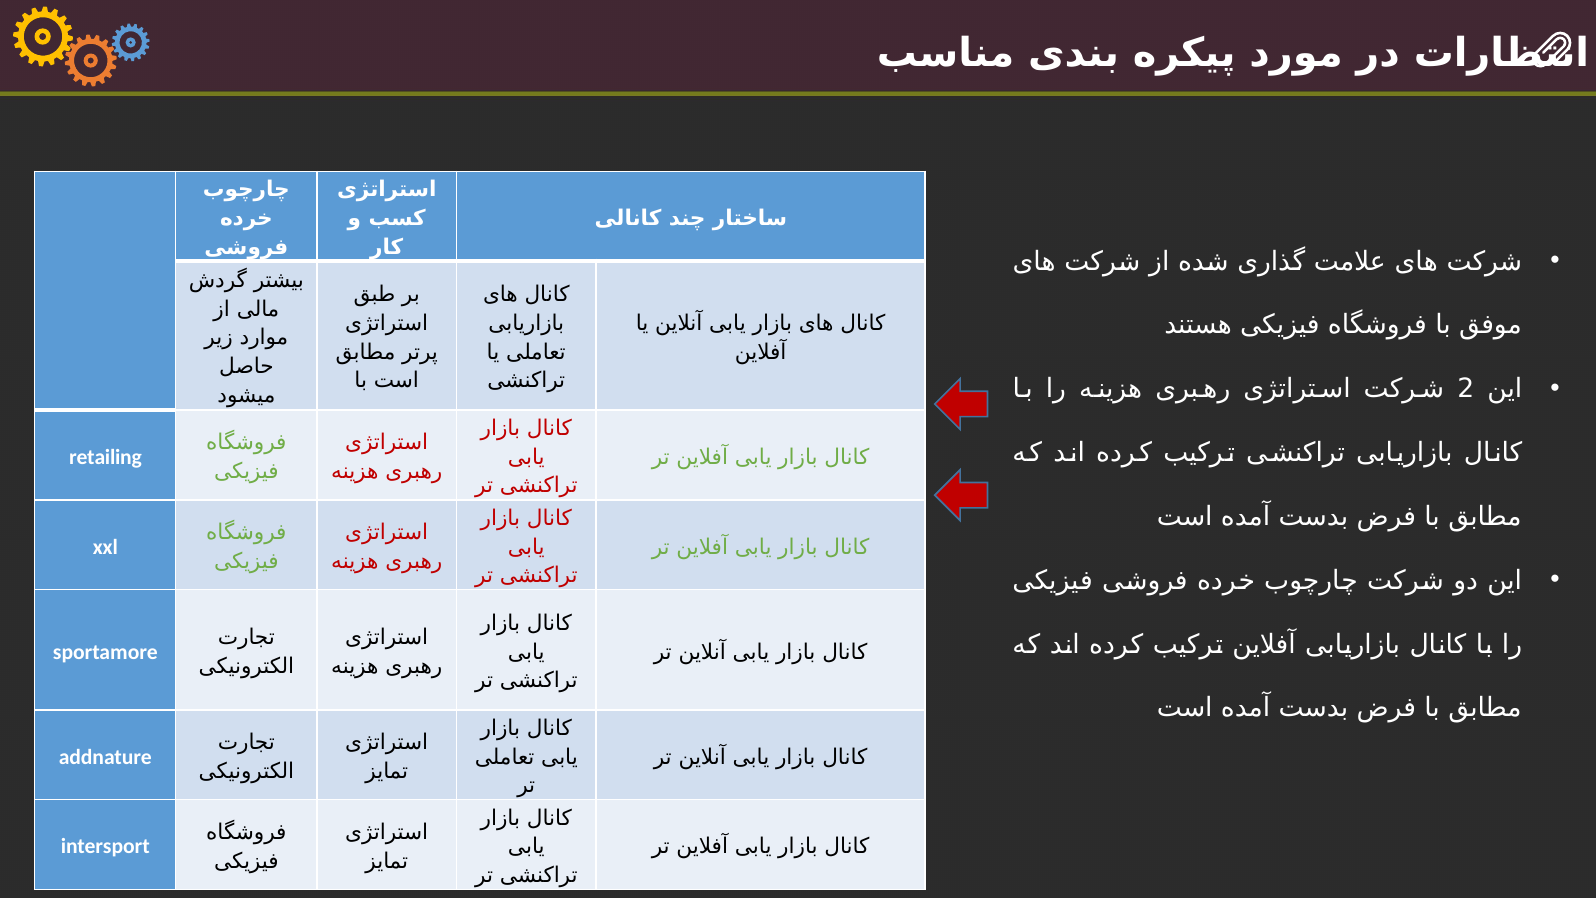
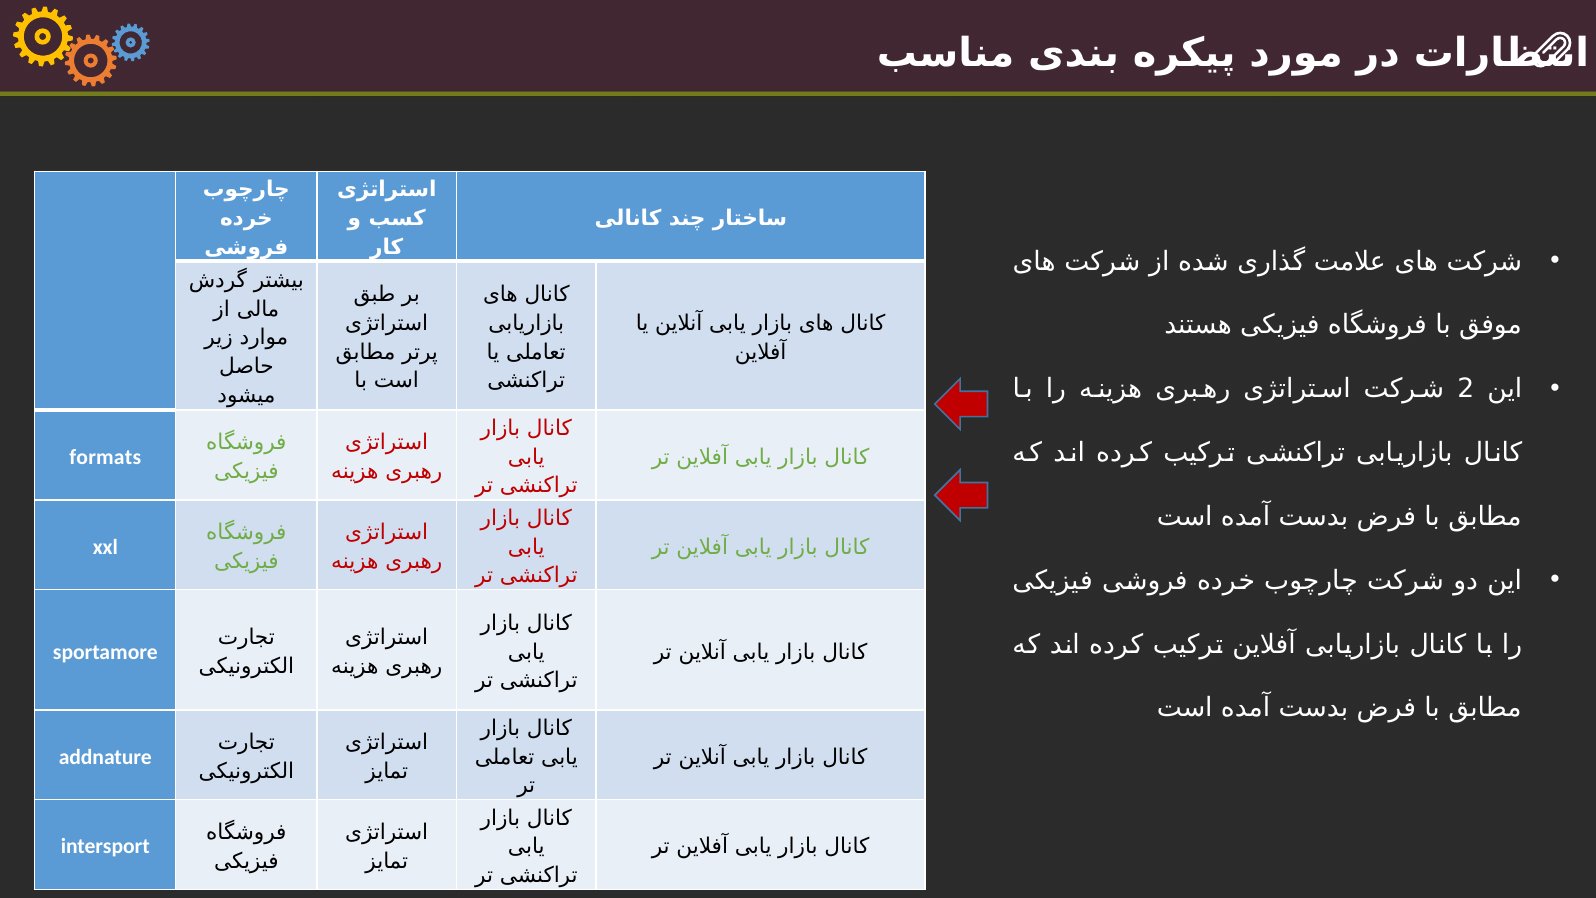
retailing: retailing -> formats
